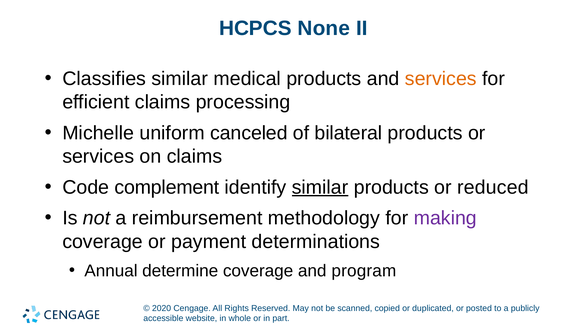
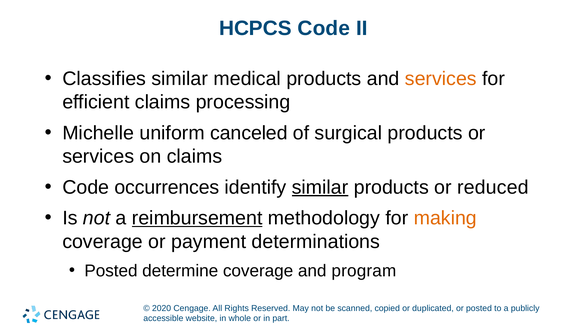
HCPCS None: None -> Code
bilateral: bilateral -> surgical
complement: complement -> occurrences
reimbursement underline: none -> present
making colour: purple -> orange
Annual at (111, 271): Annual -> Posted
